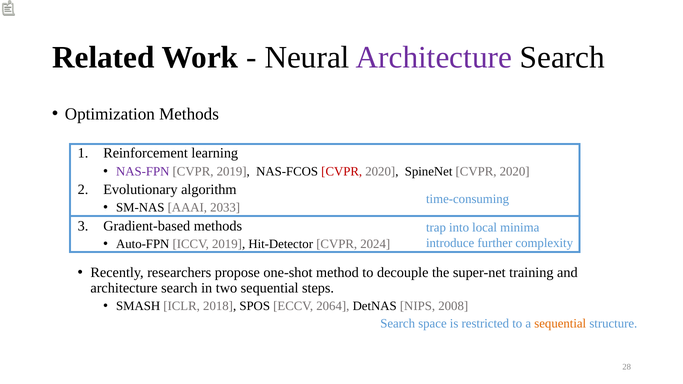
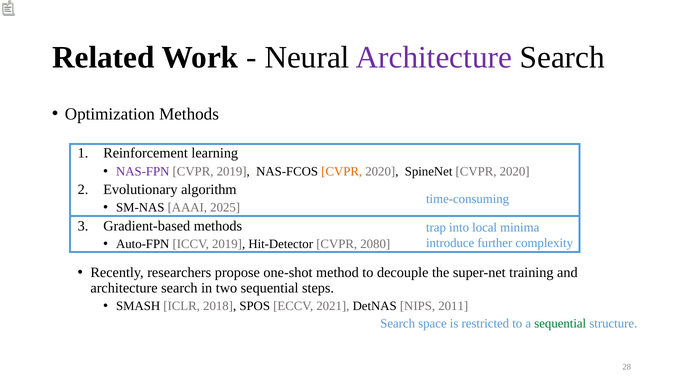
CVPR at (342, 172) colour: red -> orange
2033: 2033 -> 2025
2024: 2024 -> 2080
2064: 2064 -> 2021
2008: 2008 -> 2011
sequential at (560, 324) colour: orange -> green
